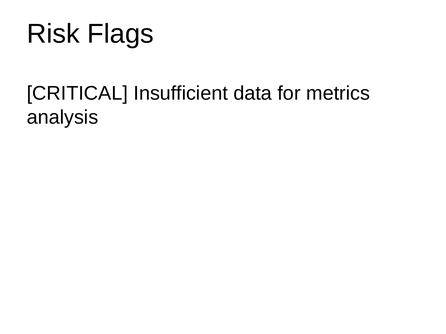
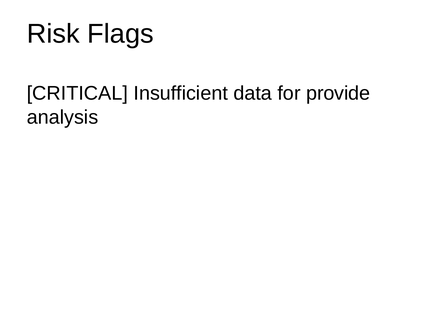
metrics: metrics -> provide
